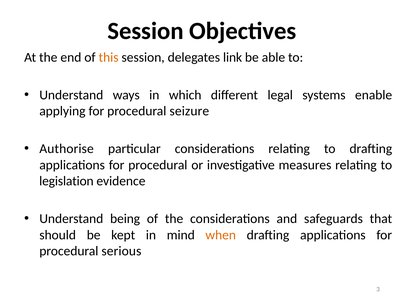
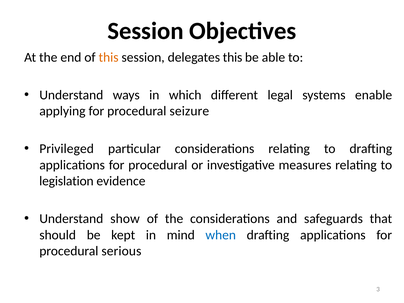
delegates link: link -> this
Authorise: Authorise -> Privileged
being: being -> show
when colour: orange -> blue
